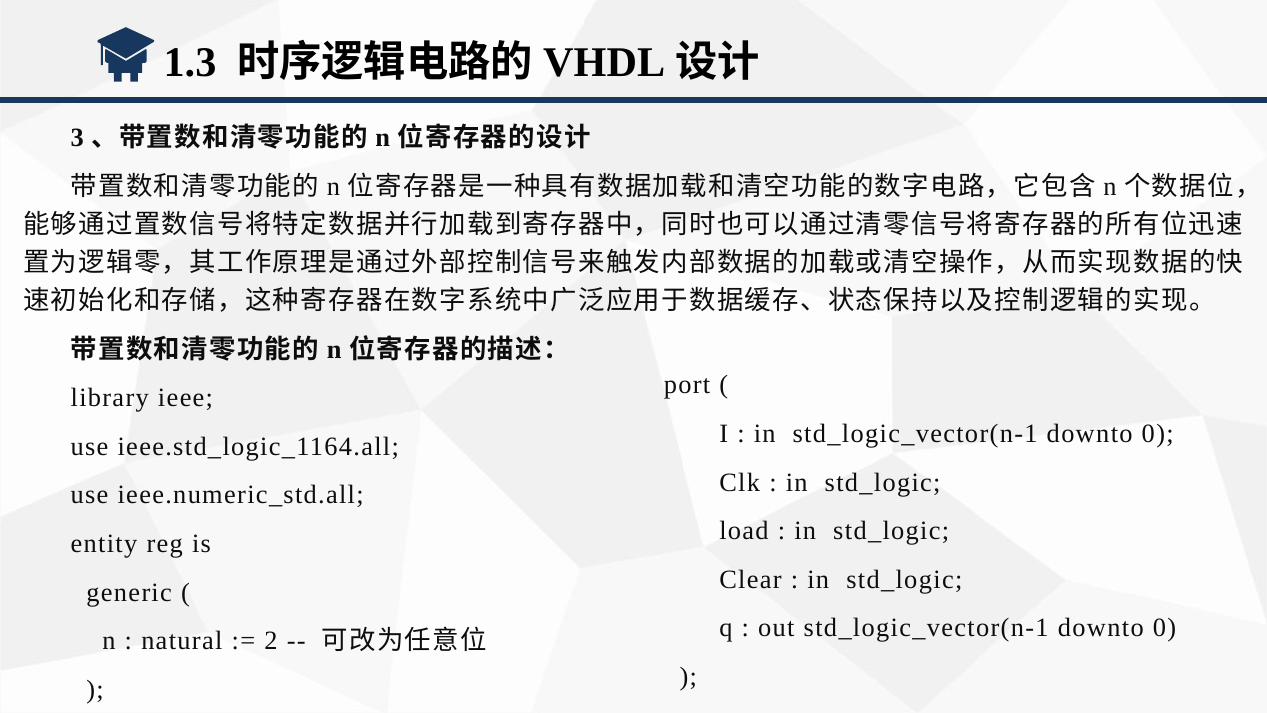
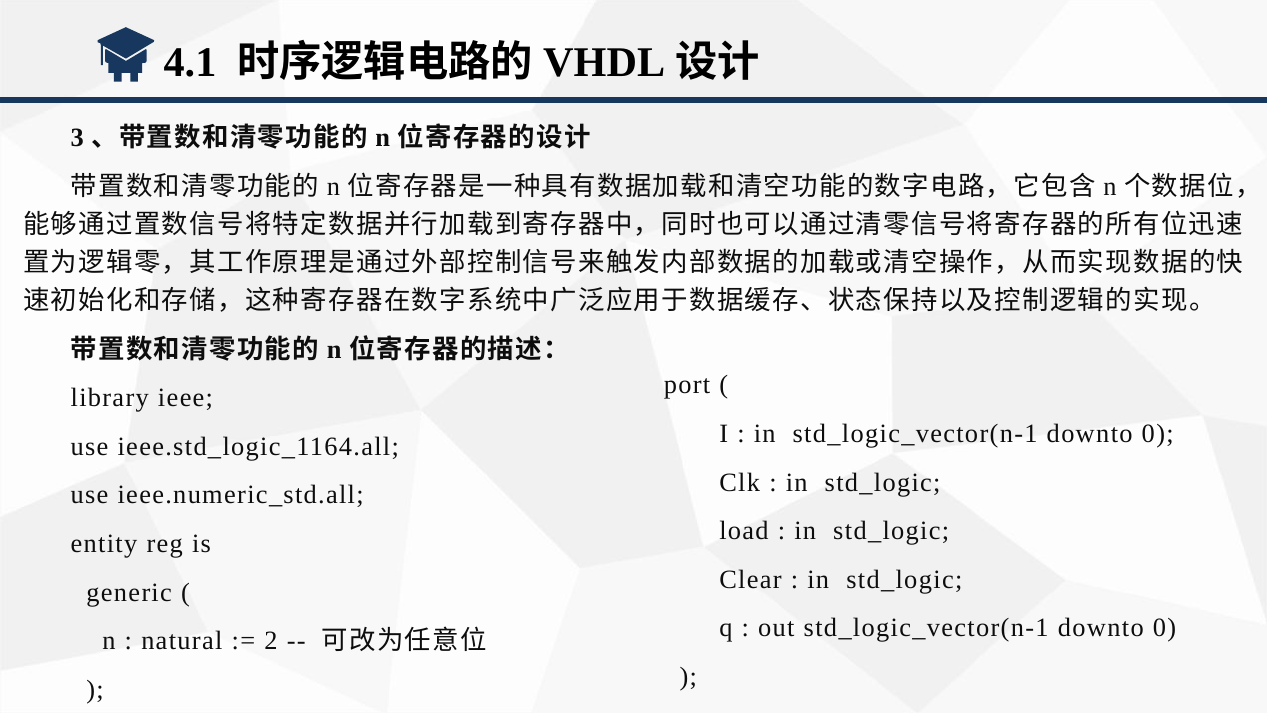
1.3: 1.3 -> 4.1
